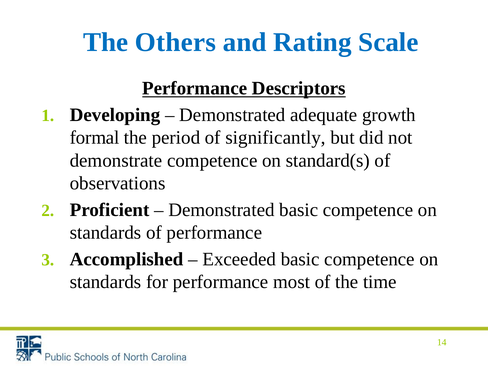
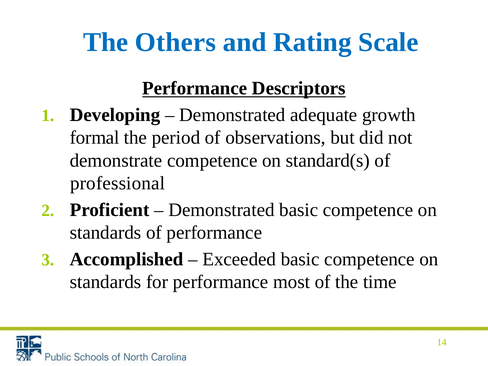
significantly: significantly -> observations
observations: observations -> professional
